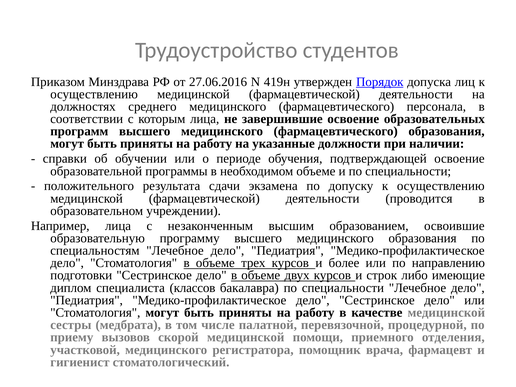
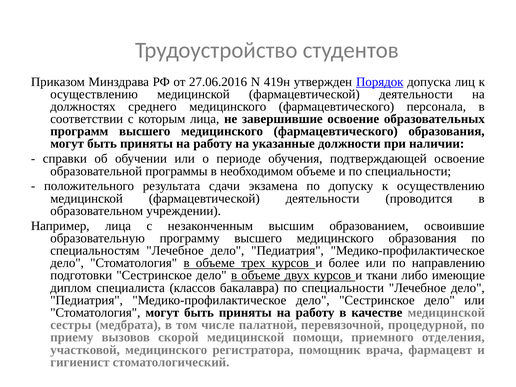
строк: строк -> ткани
